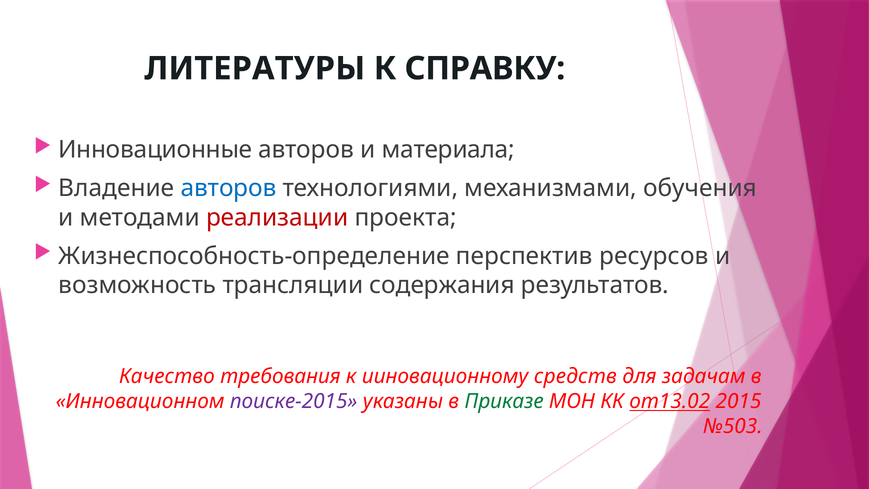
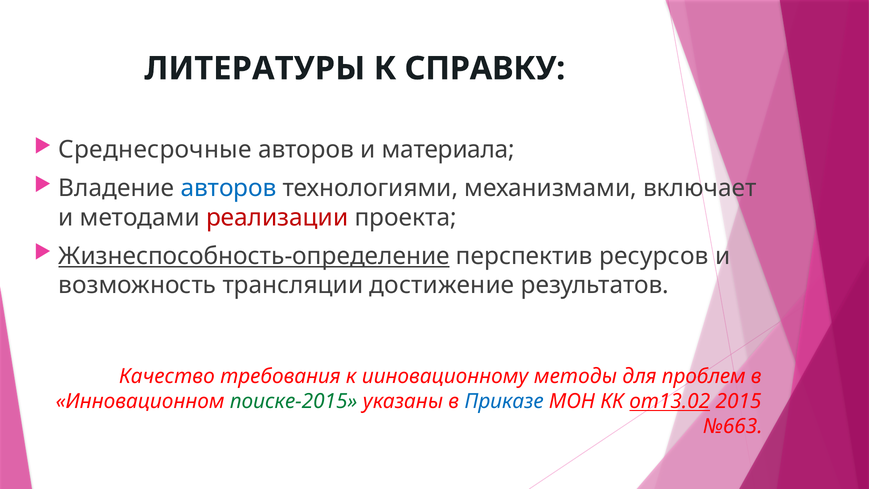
Инновационные: Инновационные -> Среднесрочные
обучения: обучения -> включает
Жизнеспособность-определение underline: none -> present
содержания: содержания -> достижение
средств: средств -> методы
задачам: задачам -> проблем
поиске-2015 colour: purple -> green
Приказе colour: green -> blue
№503: №503 -> №663
